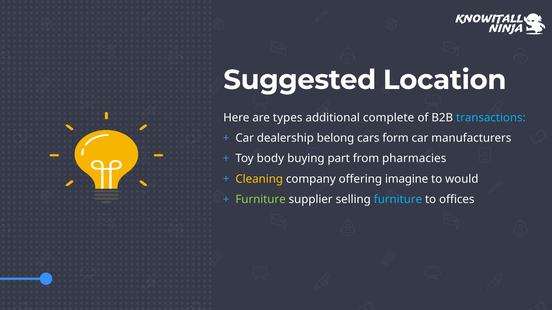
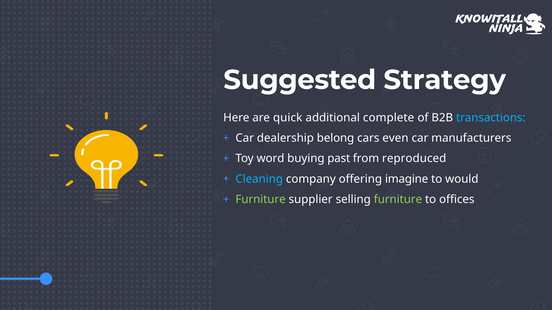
Location: Location -> Strategy
types: types -> quick
form: form -> even
body: body -> word
part: part -> past
pharmacies: pharmacies -> reproduced
Cleaning colour: yellow -> light blue
furniture at (398, 200) colour: light blue -> light green
